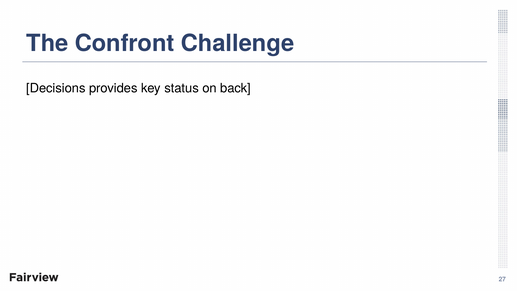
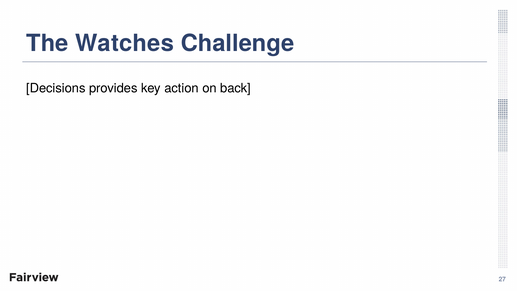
Confront: Confront -> Watches
status: status -> action
